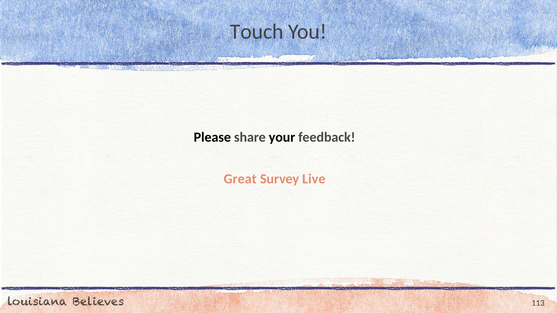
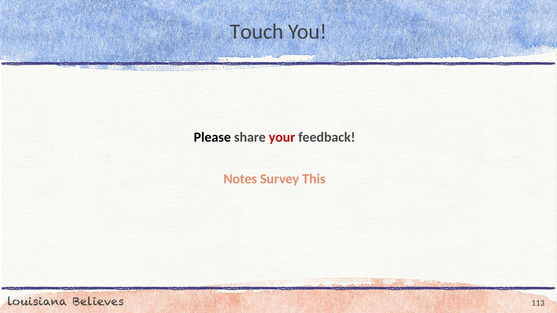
your colour: black -> red
Great: Great -> Notes
Live: Live -> This
